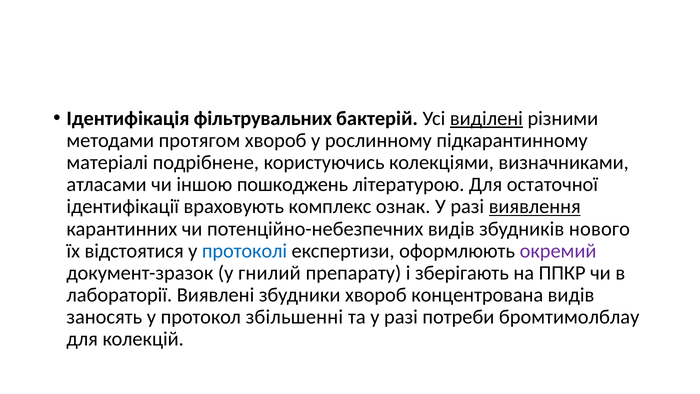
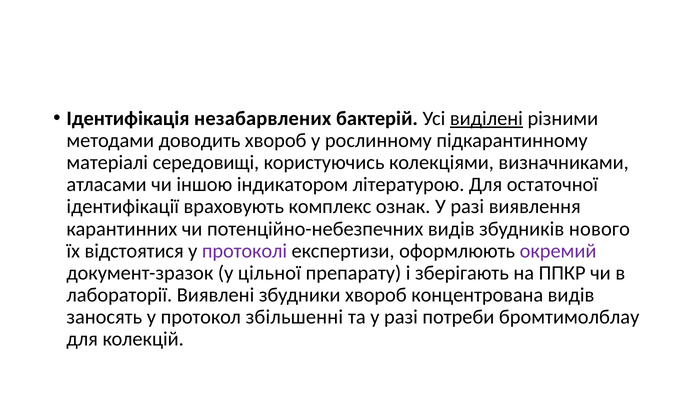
фільтрувальних: фільтрувальних -> незабарвлених
протягом: протягом -> доводить
подрібнене: подрібнене -> середовищі
пошкоджень: пошкоджень -> індикатором
виявлення underline: present -> none
протоколі colour: blue -> purple
гнилий: гнилий -> цільної
